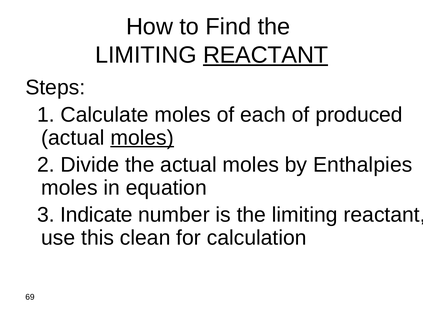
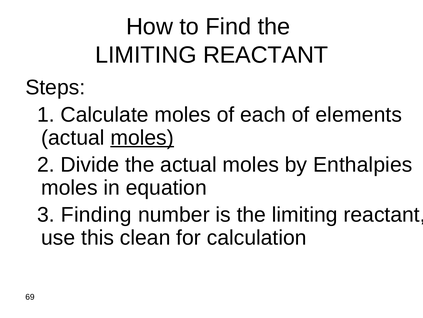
REACTANT at (266, 55) underline: present -> none
produced: produced -> elements
Indicate: Indicate -> Finding
